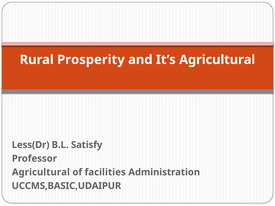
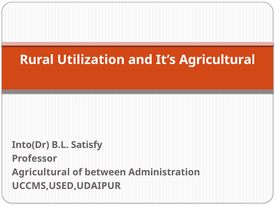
Prosperity: Prosperity -> Utilization
Less(Dr: Less(Dr -> Into(Dr
facilities: facilities -> between
UCCMS,BASIC,UDAIPUR: UCCMS,BASIC,UDAIPUR -> UCCMS,USED,UDAIPUR
